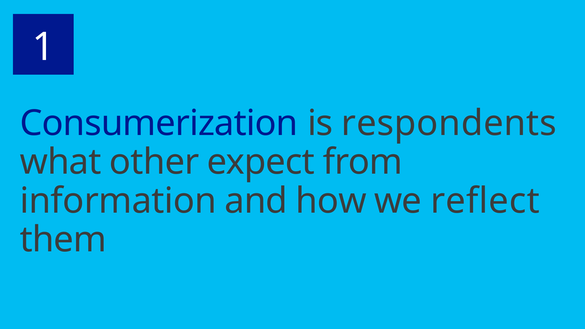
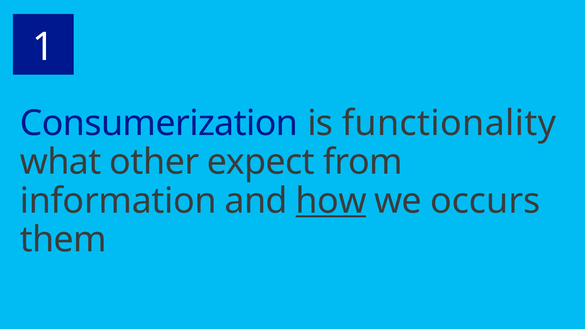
respondents: respondents -> functionality
how underline: none -> present
reflect: reflect -> occurs
